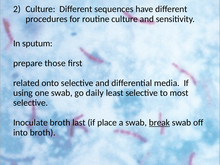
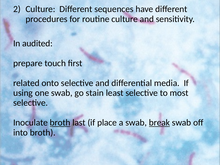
sputum: sputum -> audited
those: those -> touch
daily: daily -> stain
broth at (60, 123) underline: none -> present
